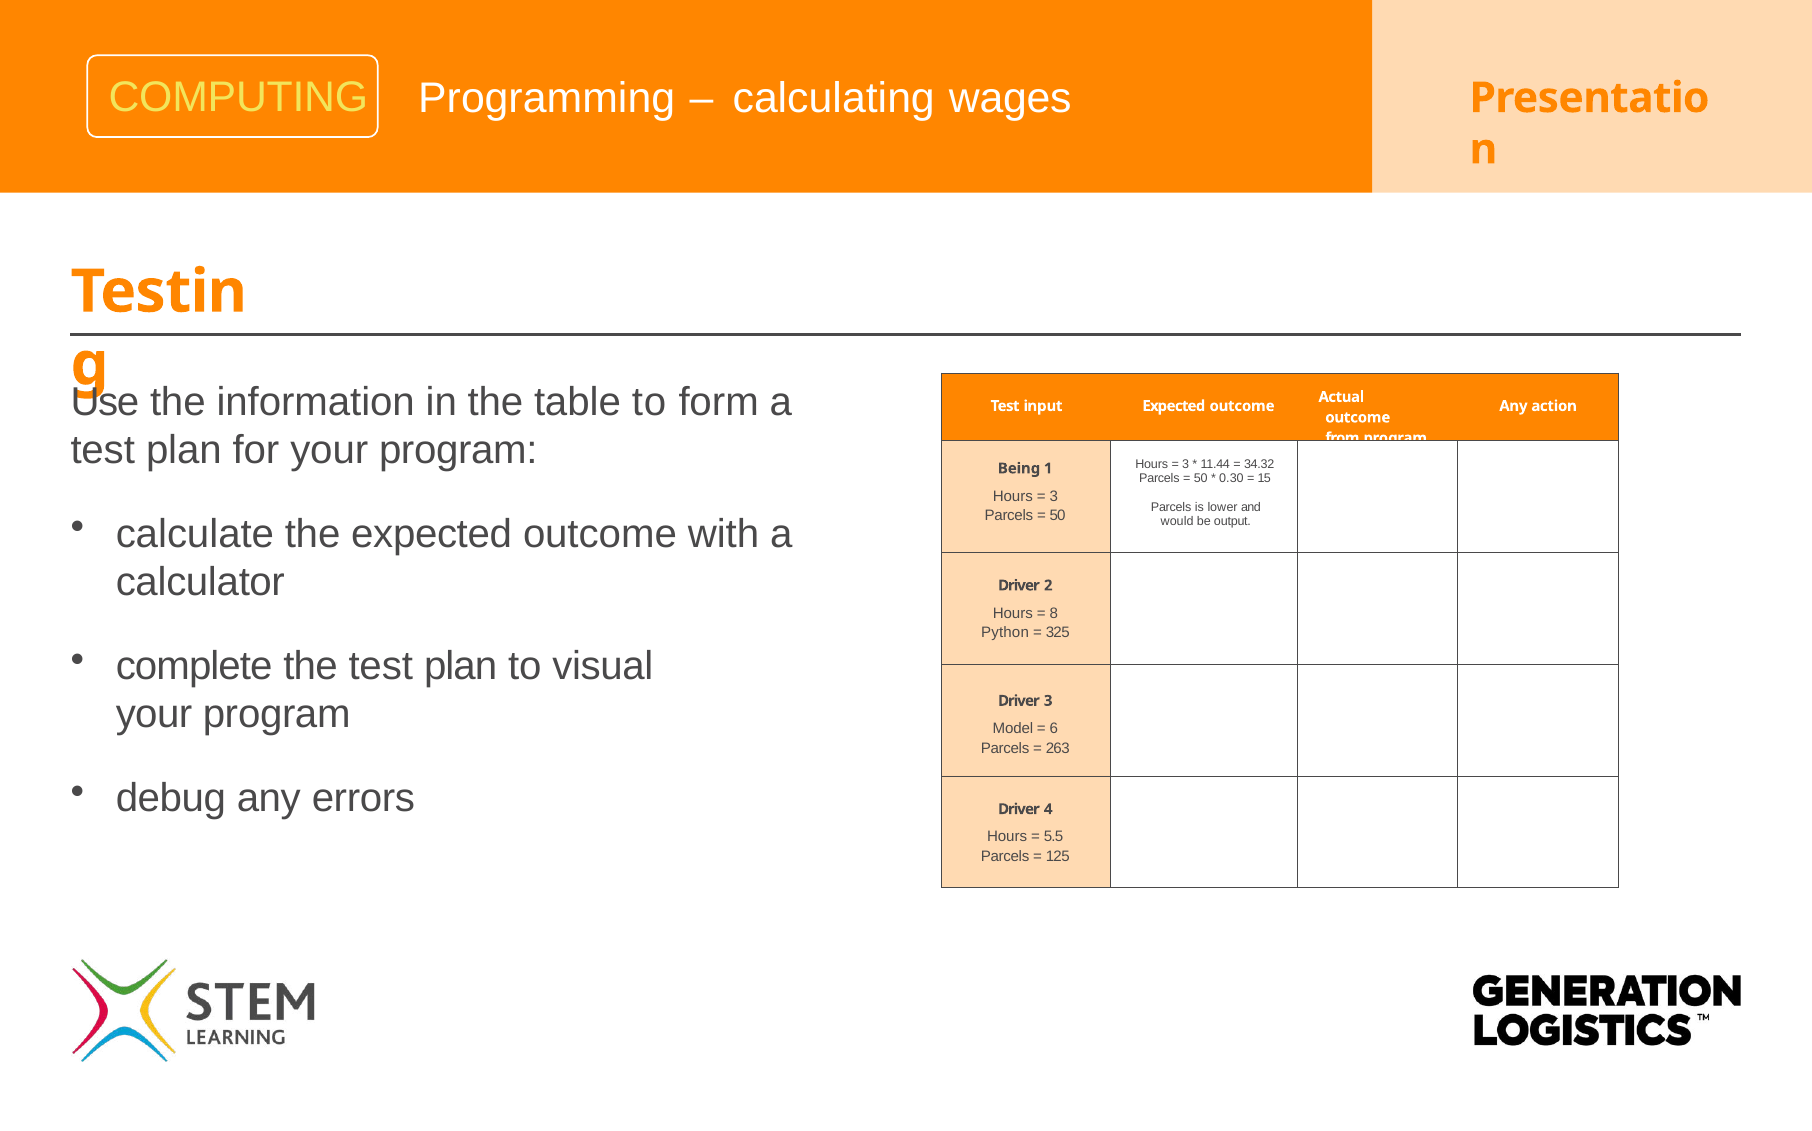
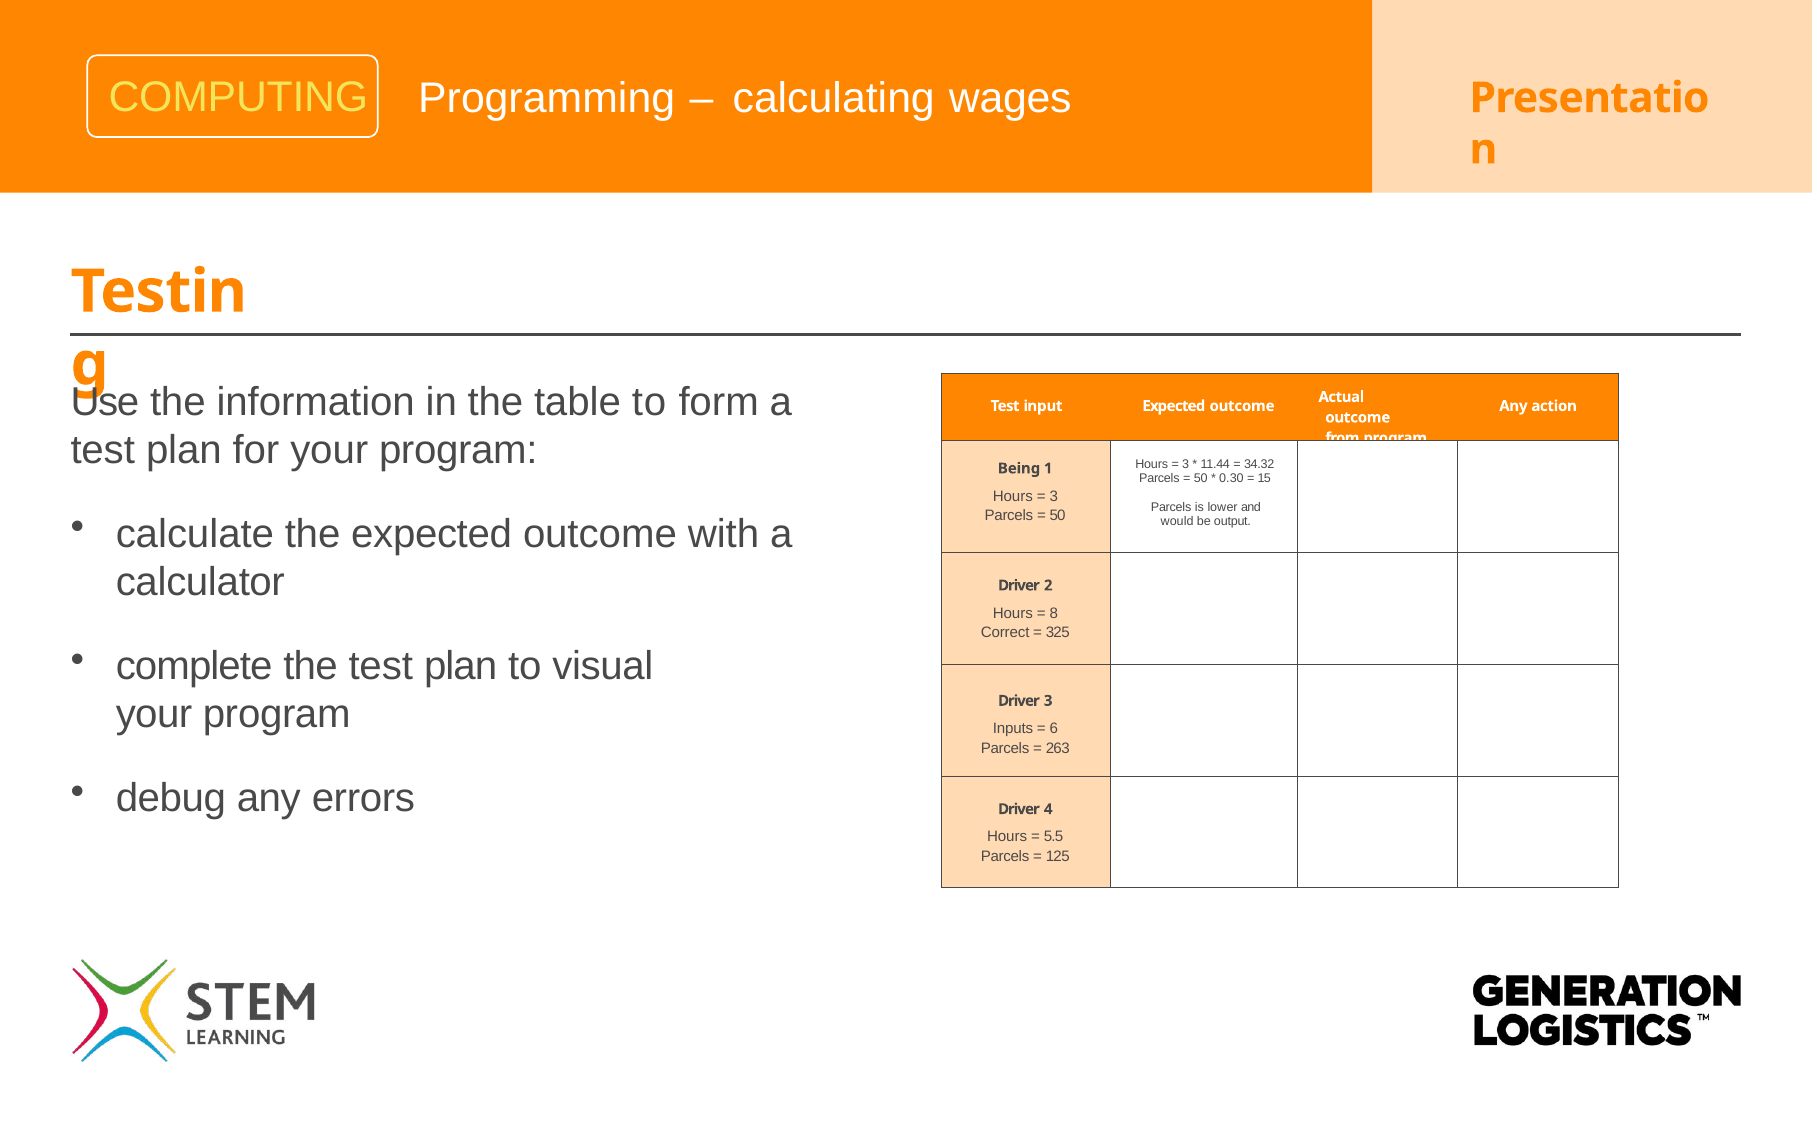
Python: Python -> Correct
Model: Model -> Inputs
